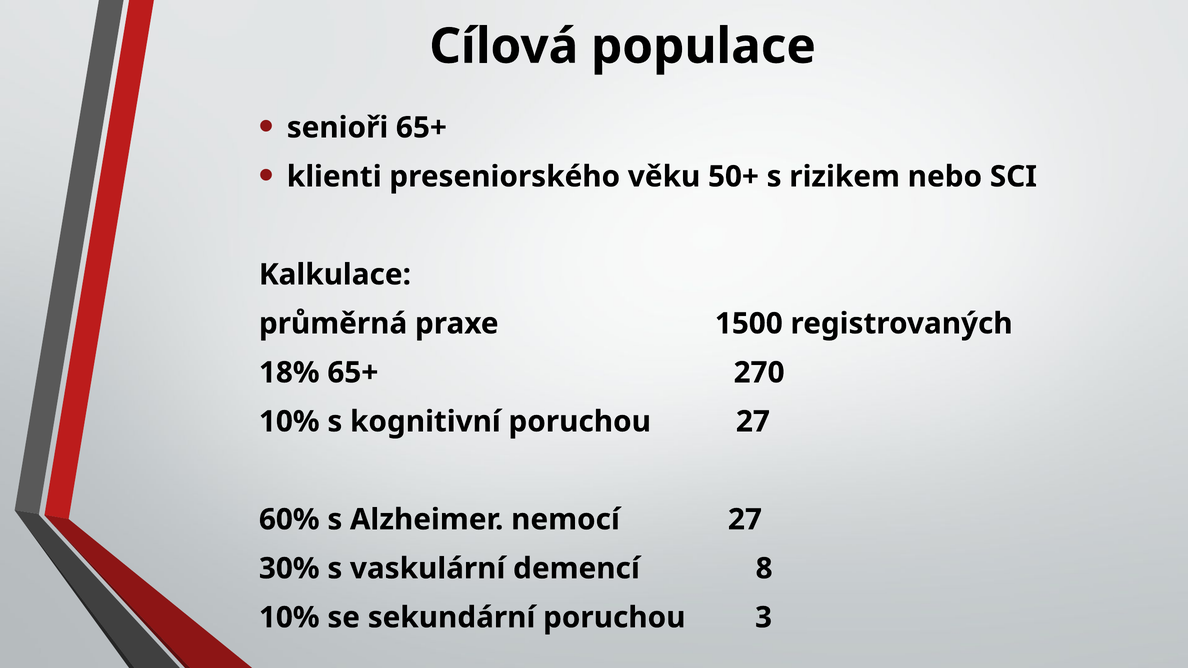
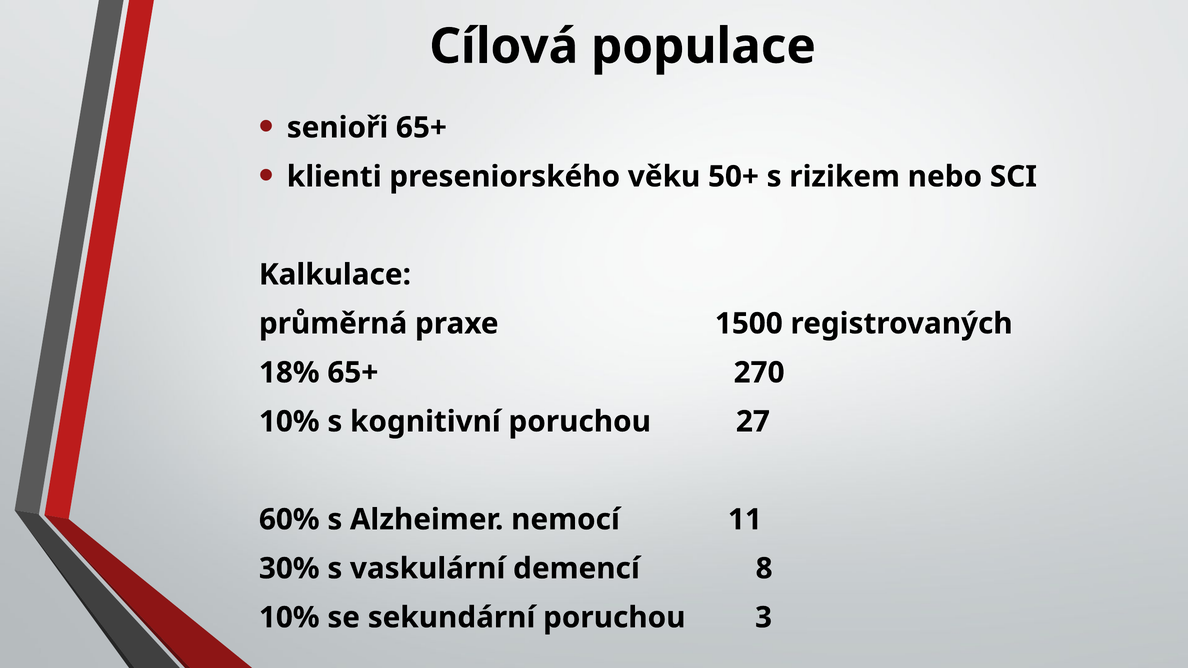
nemocí 27: 27 -> 11
